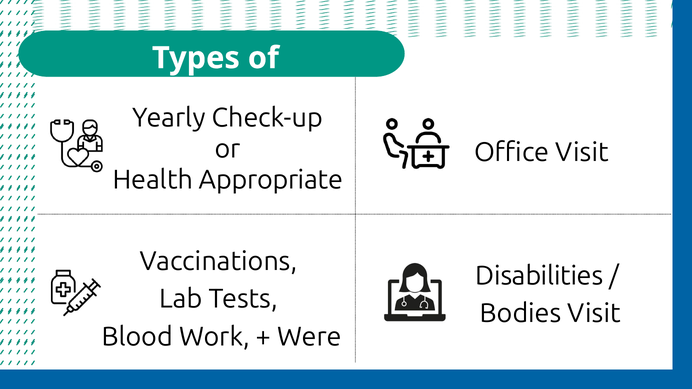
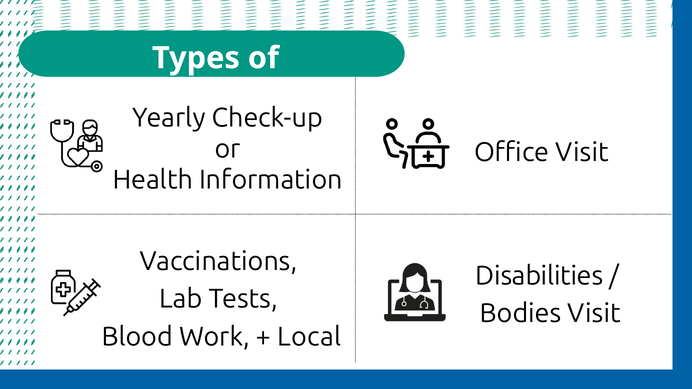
Appropriate: Appropriate -> Information
Were: Were -> Local
